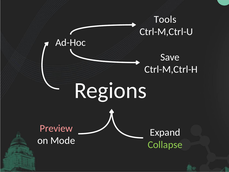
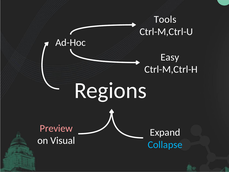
Save: Save -> Easy
Mode: Mode -> Visual
Collapse colour: light green -> light blue
